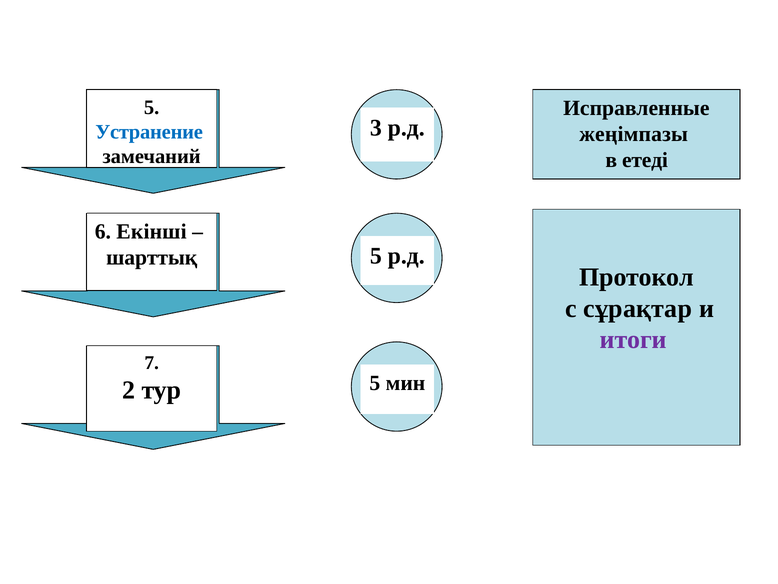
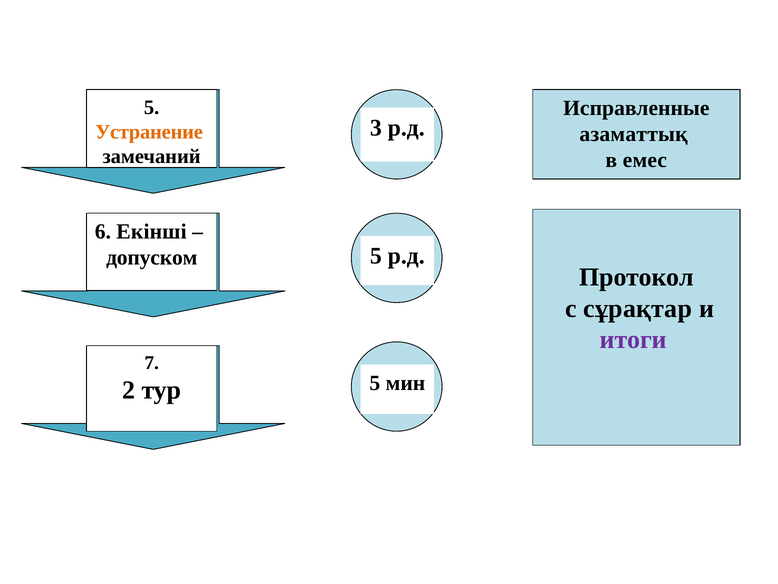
Устранение colour: blue -> orange
жеңімпазы: жеңімпазы -> азаматтық
етеді: етеді -> емес
шарттық: шарттық -> допуском
